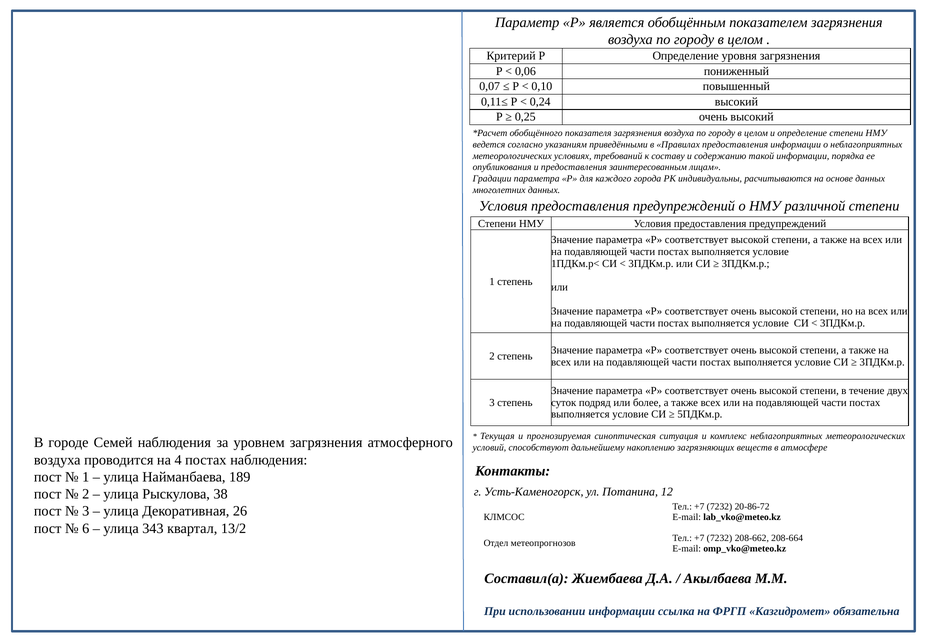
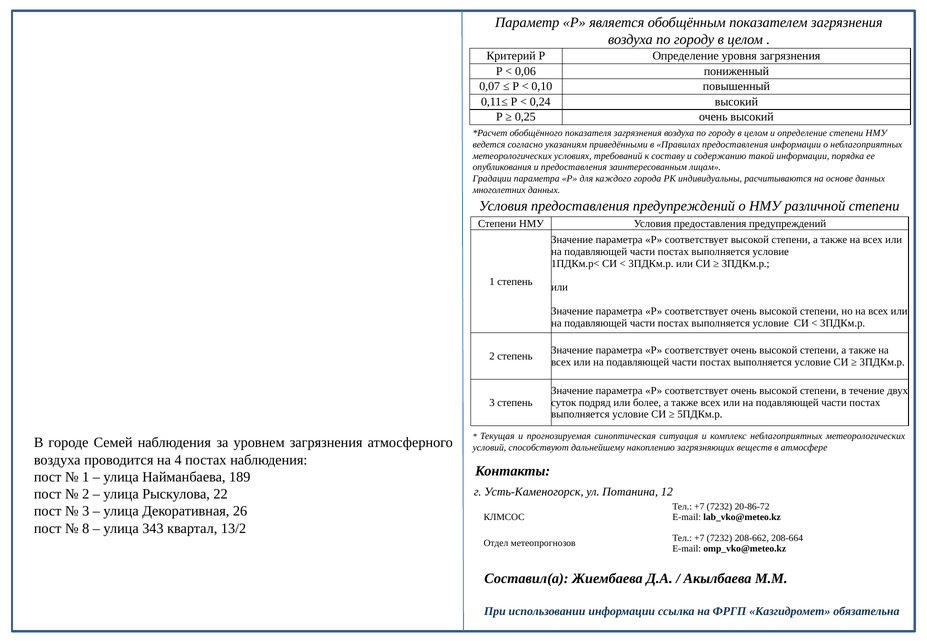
38: 38 -> 22
6: 6 -> 8
